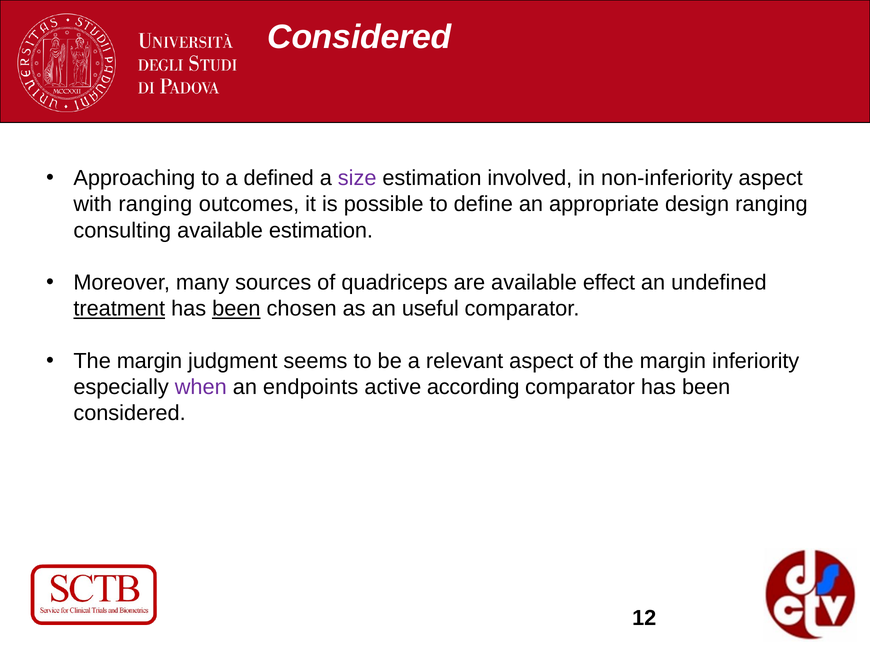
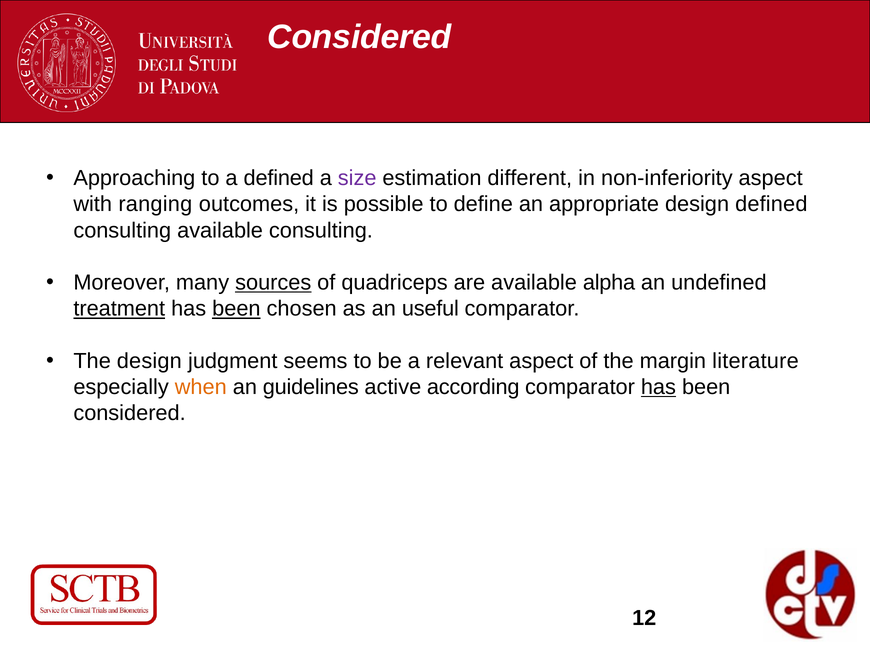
involved: involved -> different
design ranging: ranging -> defined
available estimation: estimation -> consulting
sources underline: none -> present
effect: effect -> alpha
margin at (150, 361): margin -> design
inferiority: inferiority -> literature
when colour: purple -> orange
endpoints: endpoints -> guidelines
has at (658, 387) underline: none -> present
